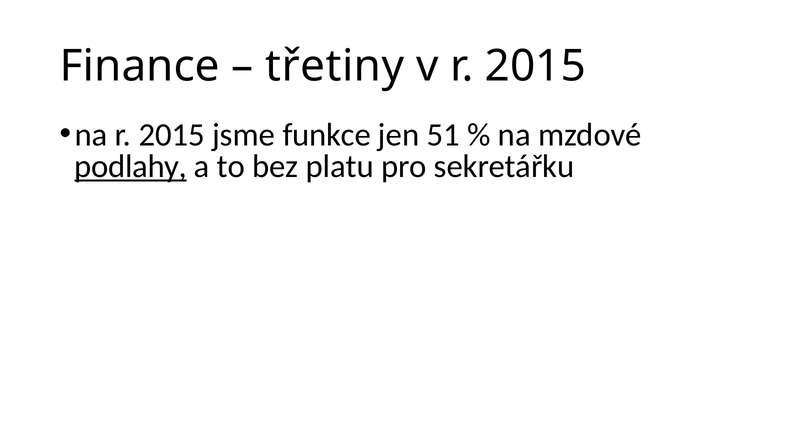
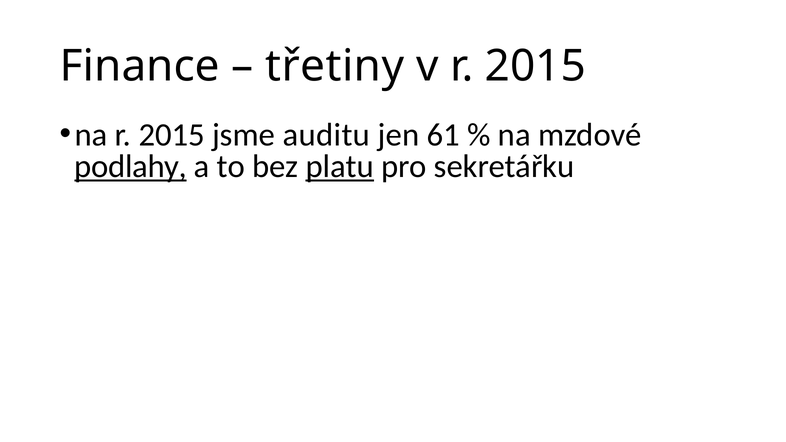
funkce: funkce -> auditu
51: 51 -> 61
platu underline: none -> present
